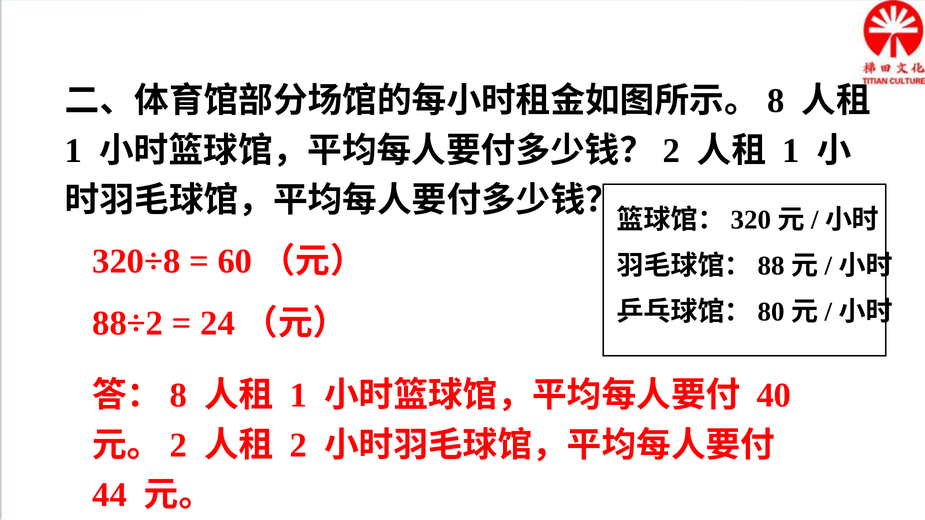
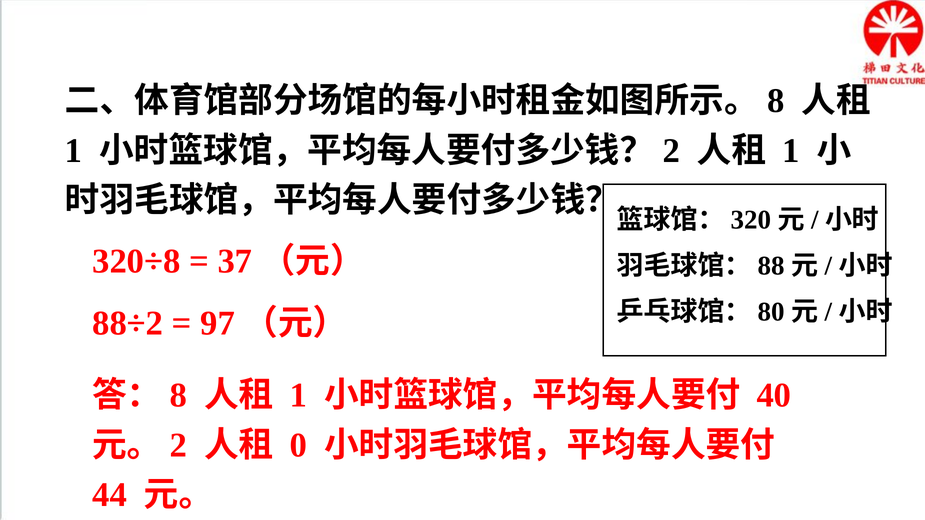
60: 60 -> 37
24: 24 -> 97
2 at (298, 445): 2 -> 0
